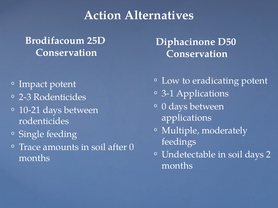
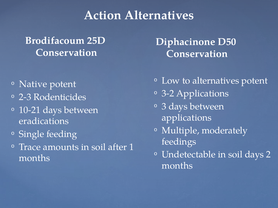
to eradicating: eradicating -> alternatives
Impact: Impact -> Native
3-1: 3-1 -> 3-2
0 at (164, 107): 0 -> 3
rodenticides at (44, 121): rodenticides -> eradications
after 0: 0 -> 1
